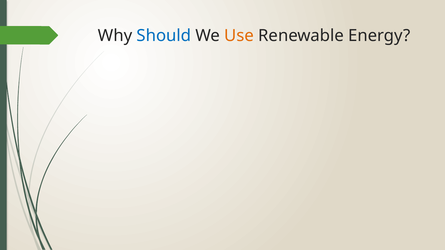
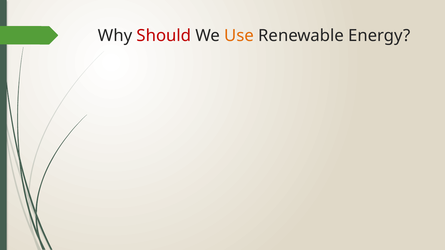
Should colour: blue -> red
